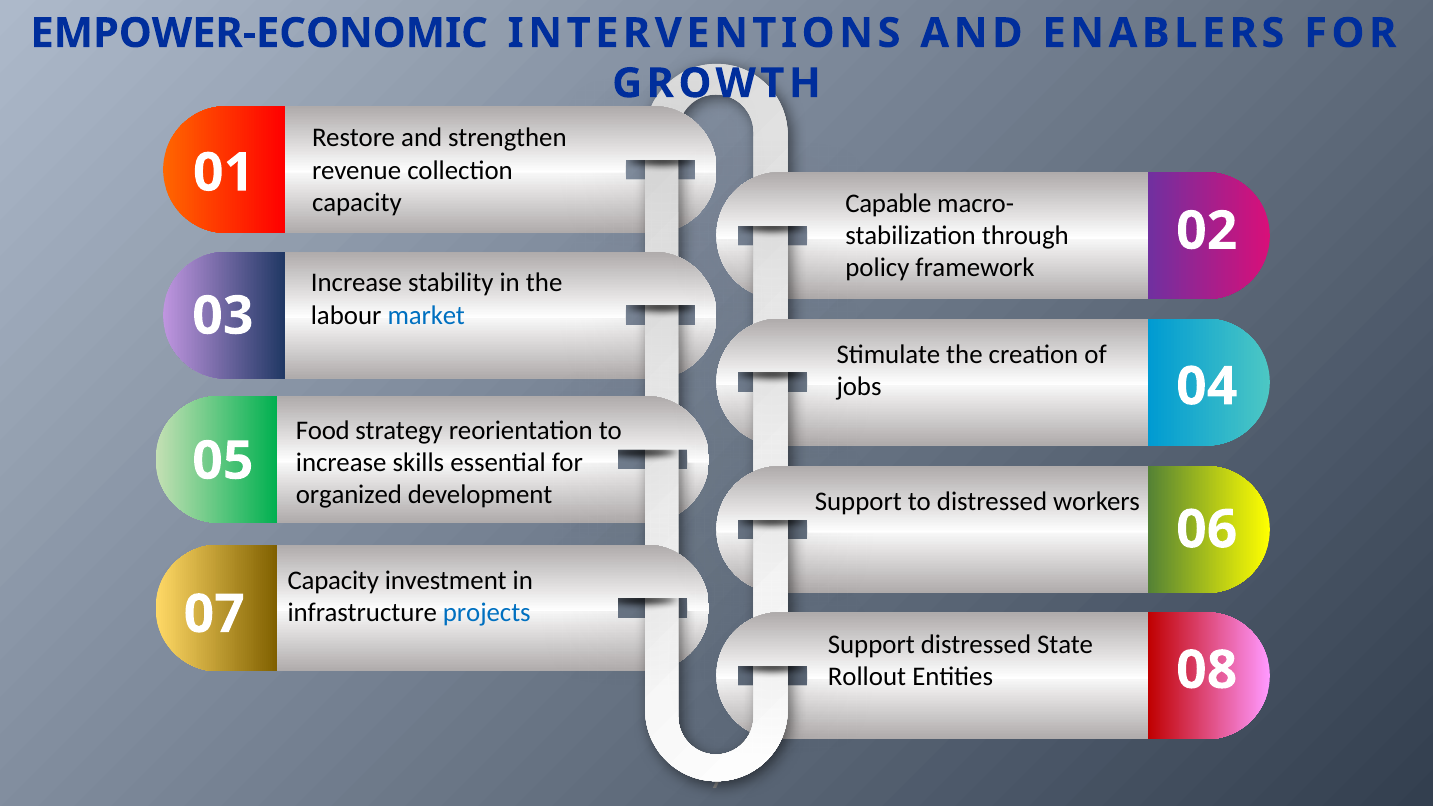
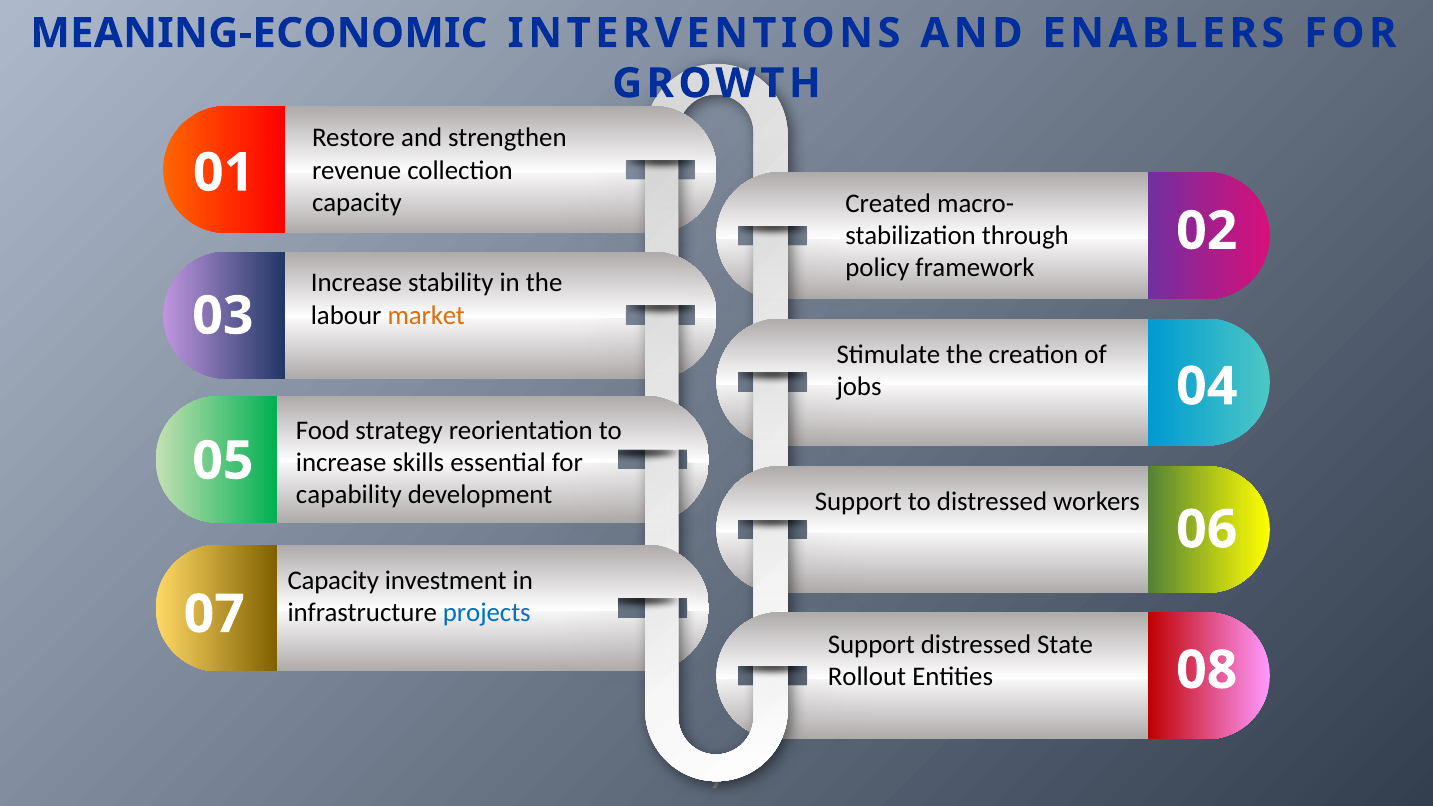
EMPOWER-ECONOMIC: EMPOWER-ECONOMIC -> MEANING-ECONOMIC
Capable: Capable -> Created
market colour: blue -> orange
organized: organized -> capability
